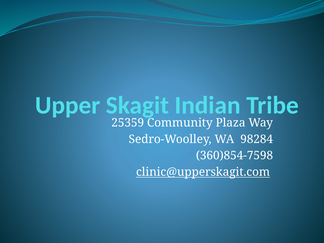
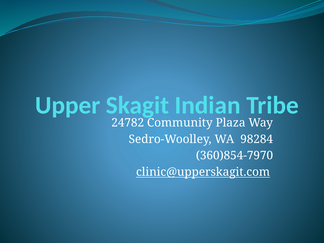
25359: 25359 -> 24782
360)854-7598: 360)854-7598 -> 360)854-7970
